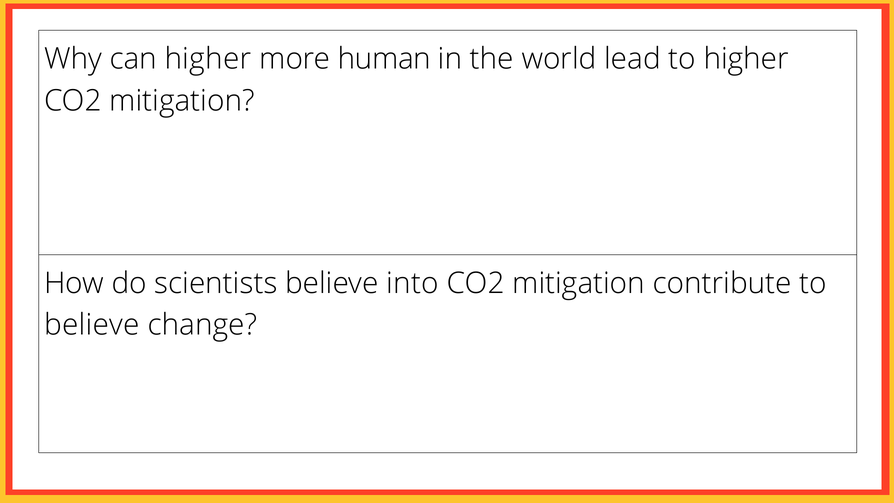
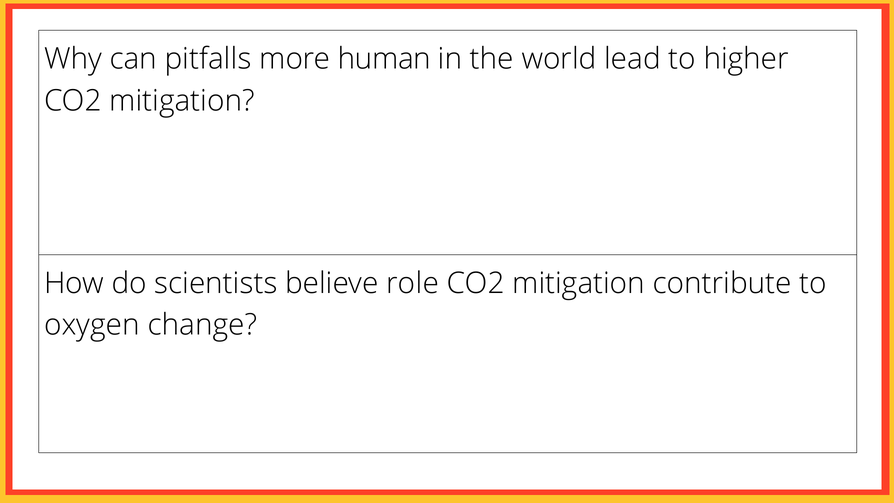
can higher: higher -> pitfalls
into: into -> role
believe at (92, 325): believe -> oxygen
